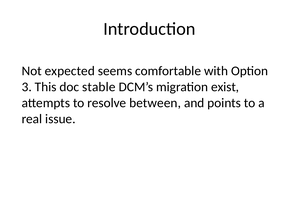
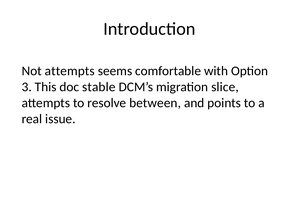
Not expected: expected -> attempts
exist: exist -> slice
